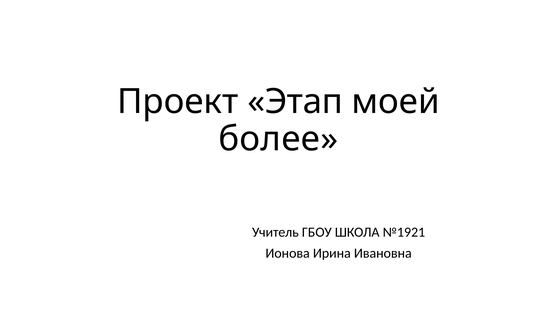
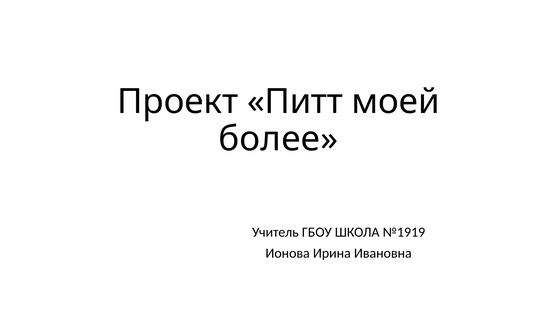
Этап: Этап -> Питт
№1921: №1921 -> №1919
